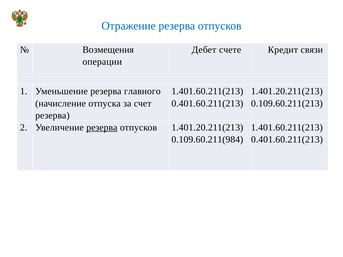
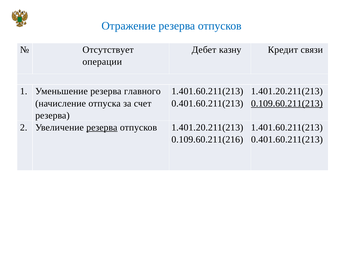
Возмещения: Возмещения -> Отсутствует
счете: счете -> казну
0.109.60.211(213 underline: none -> present
0.109.60.211(984: 0.109.60.211(984 -> 0.109.60.211(216
